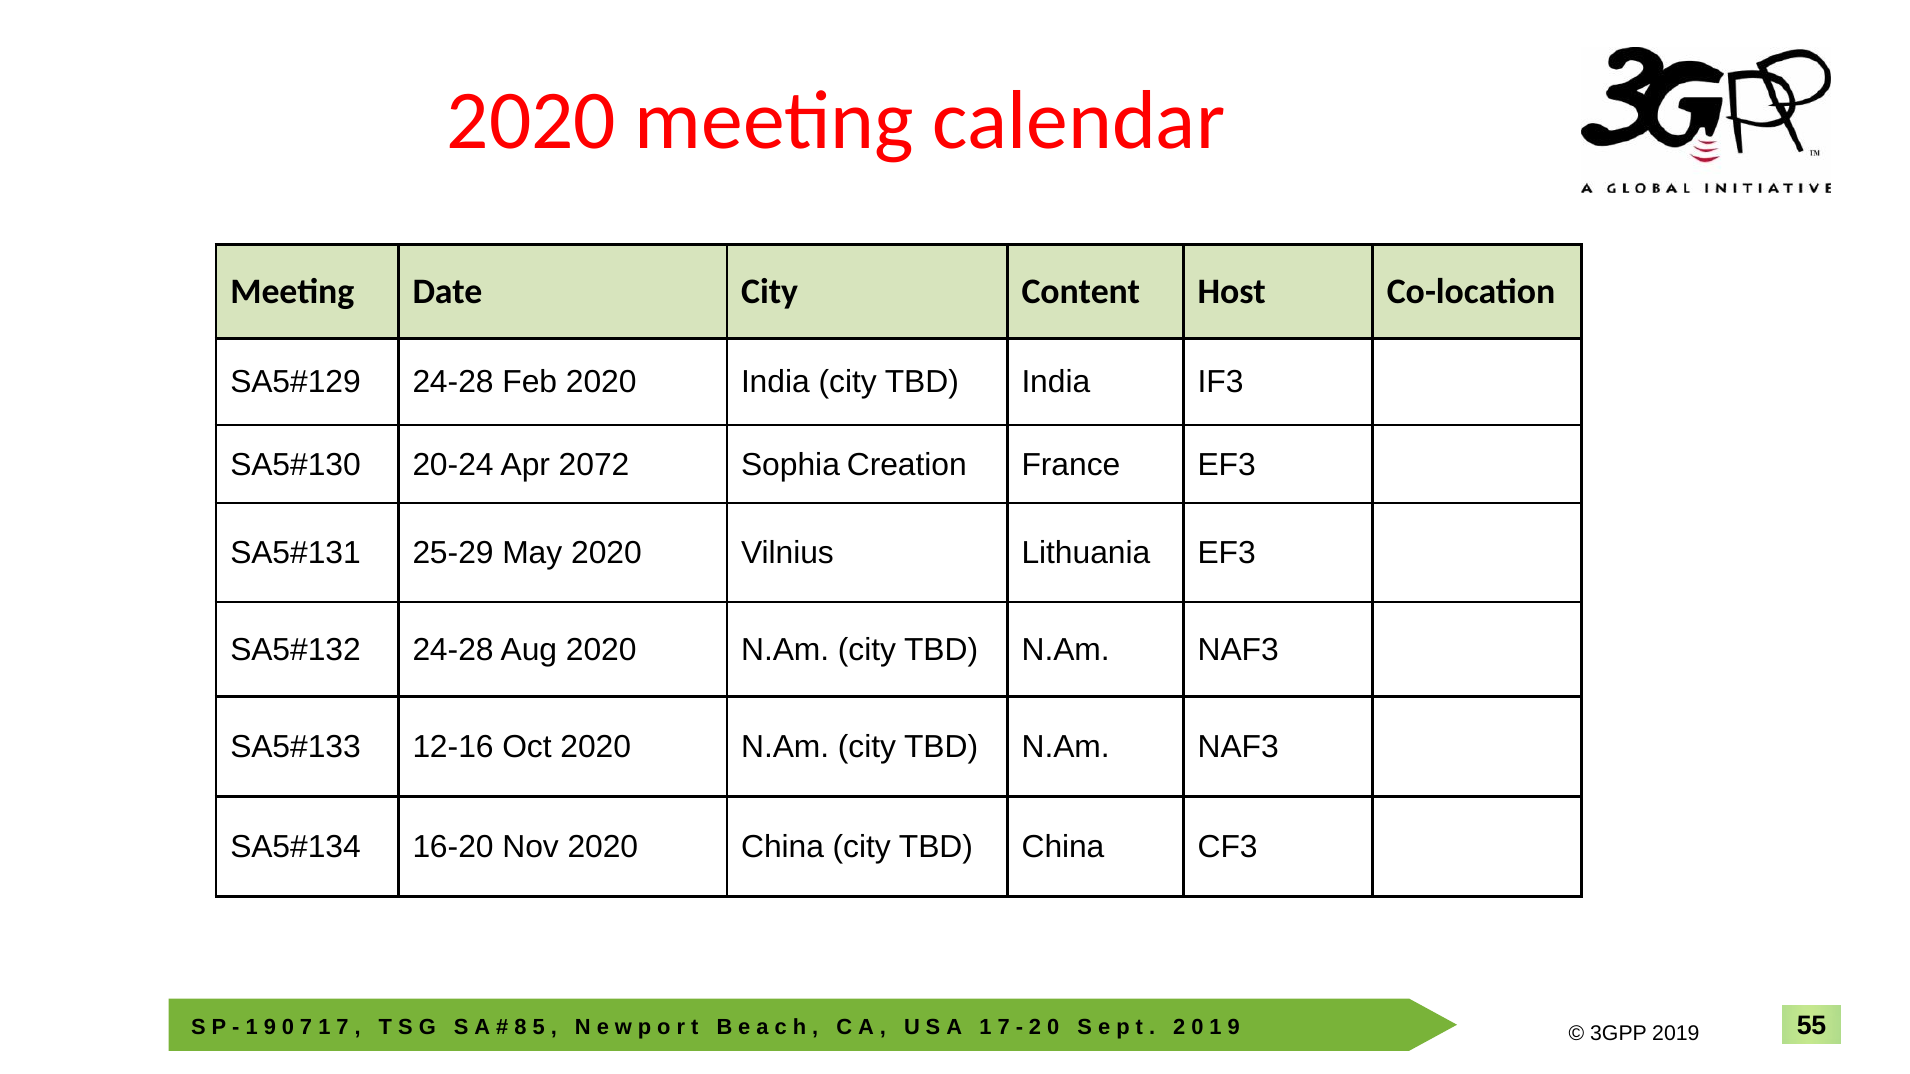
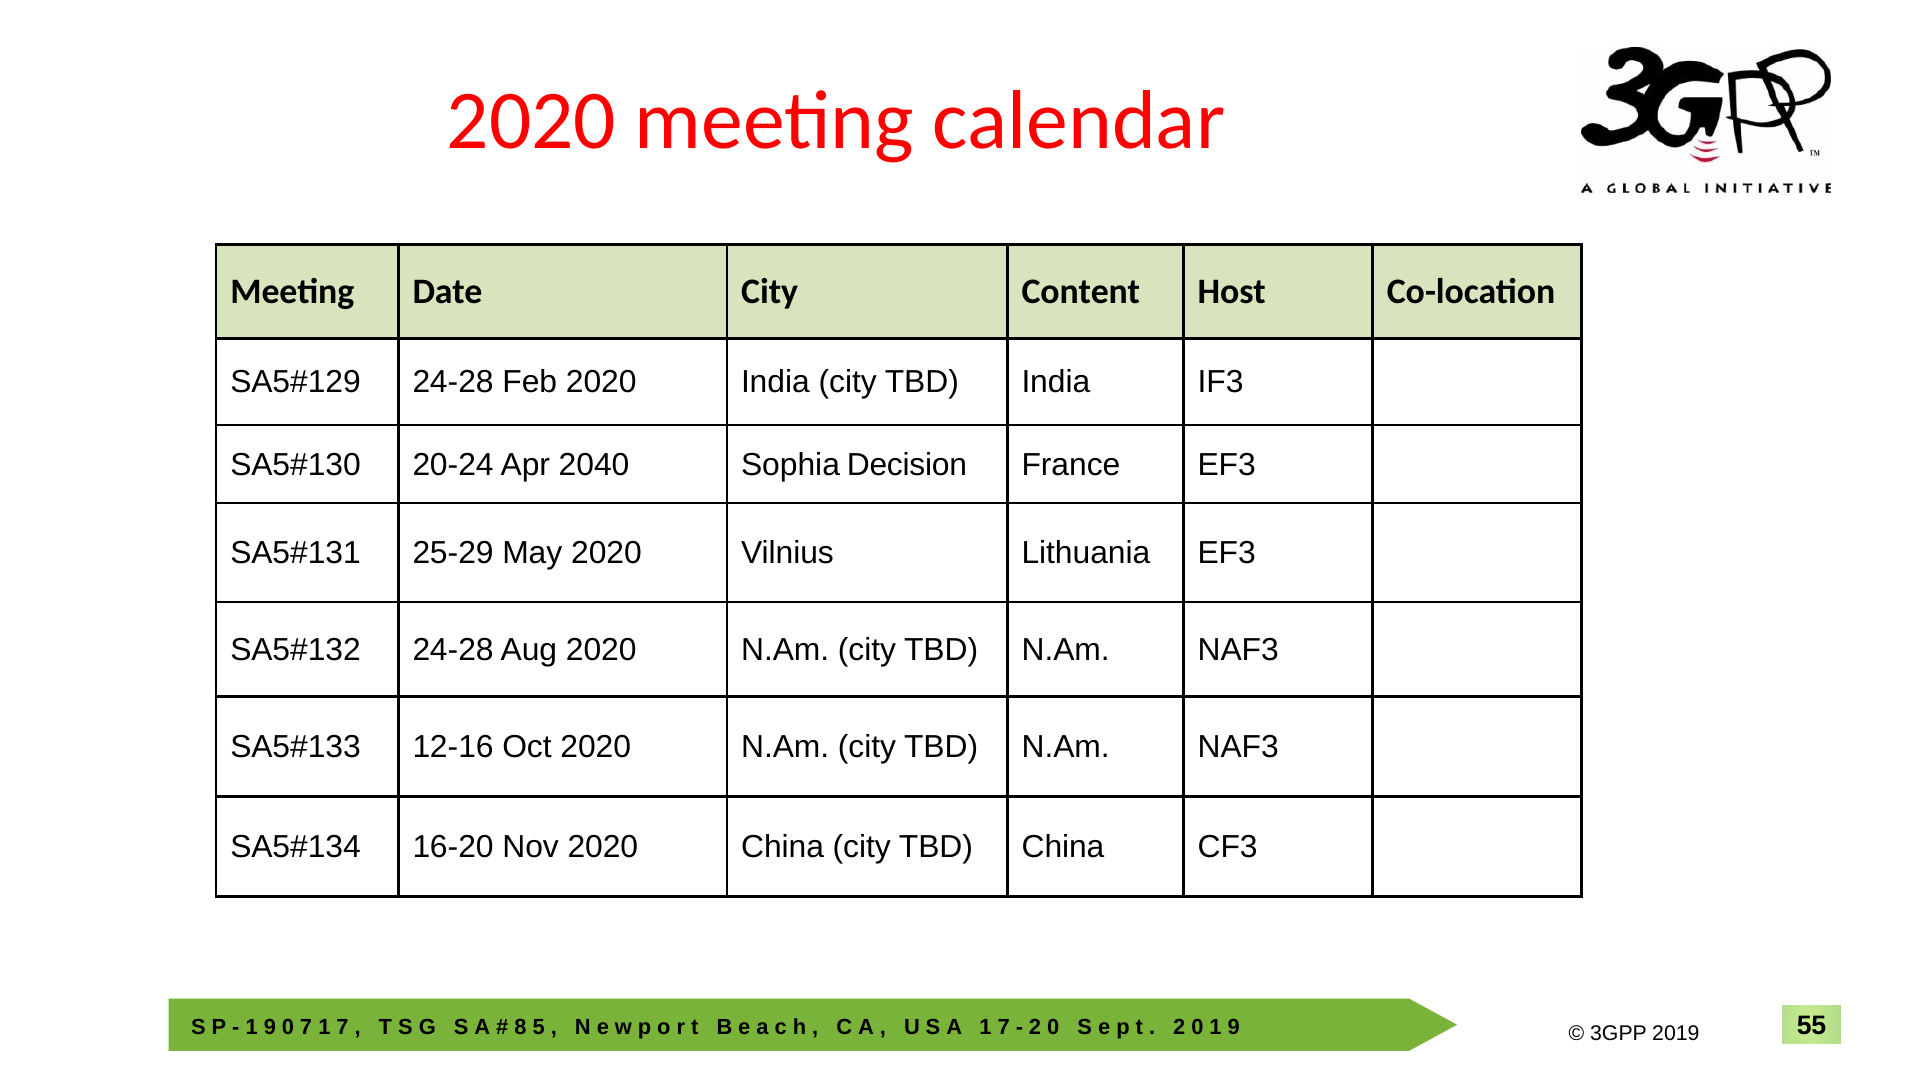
2072: 2072 -> 2040
Creation: Creation -> Decision
